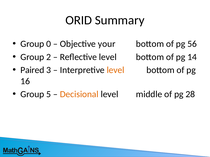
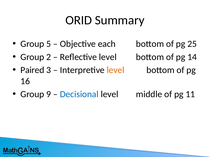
0: 0 -> 5
your: your -> each
56: 56 -> 25
5: 5 -> 9
Decisional colour: orange -> blue
28: 28 -> 11
